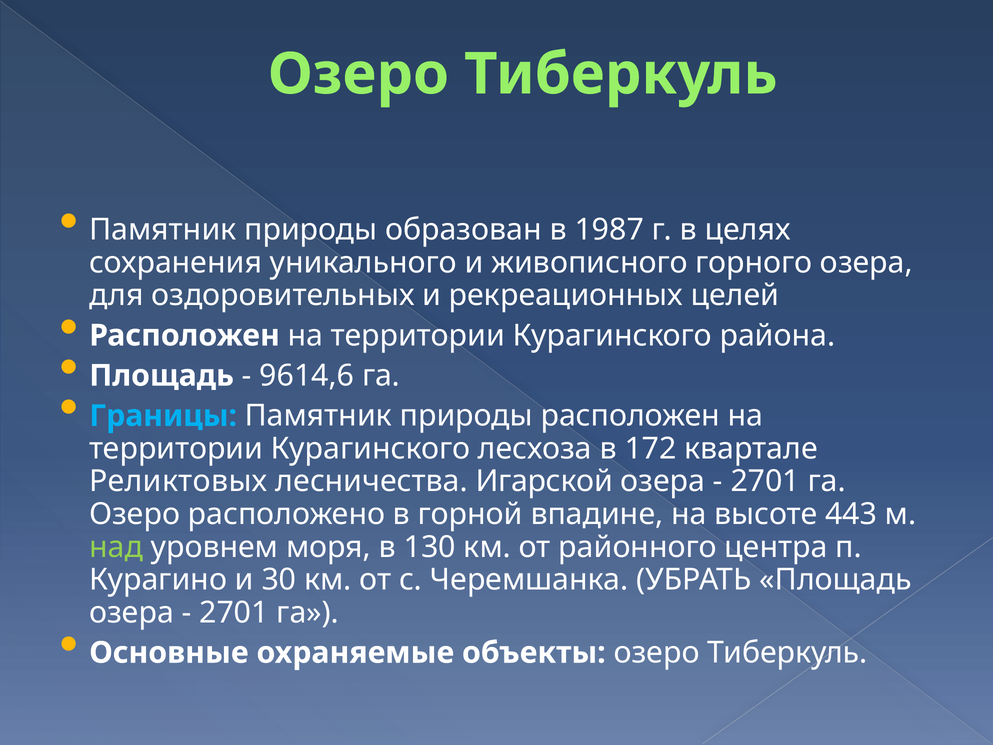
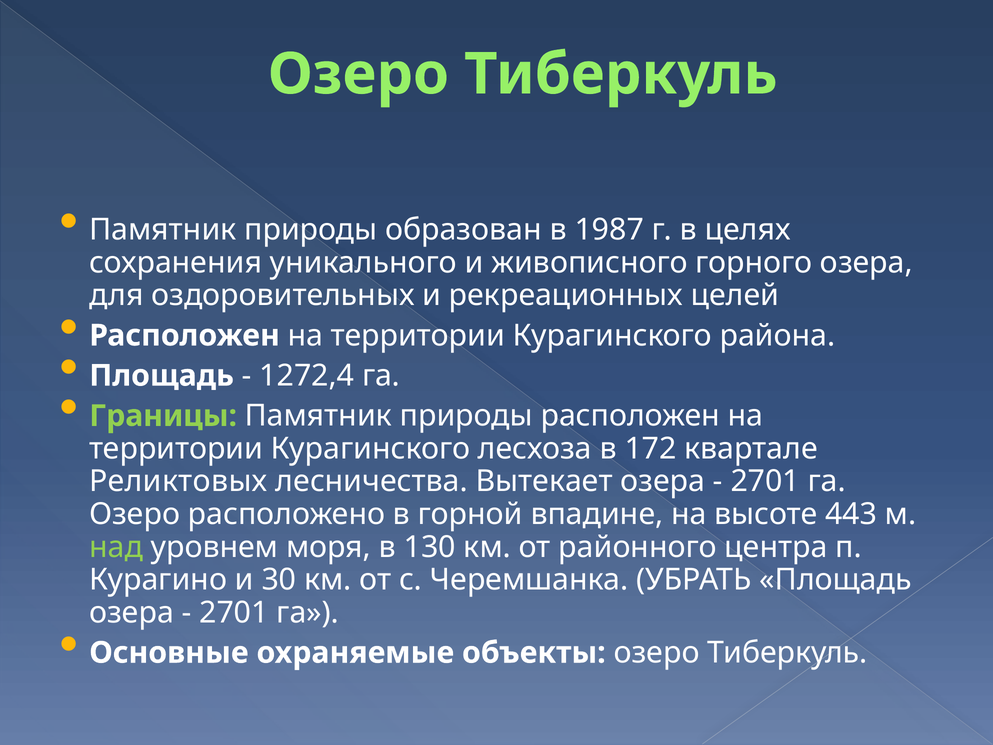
9614,6: 9614,6 -> 1272,4
Границы colour: light blue -> light green
Игарской: Игарской -> Вытекает
